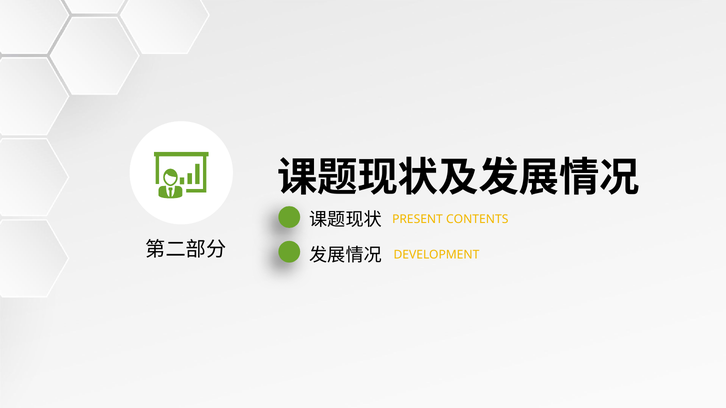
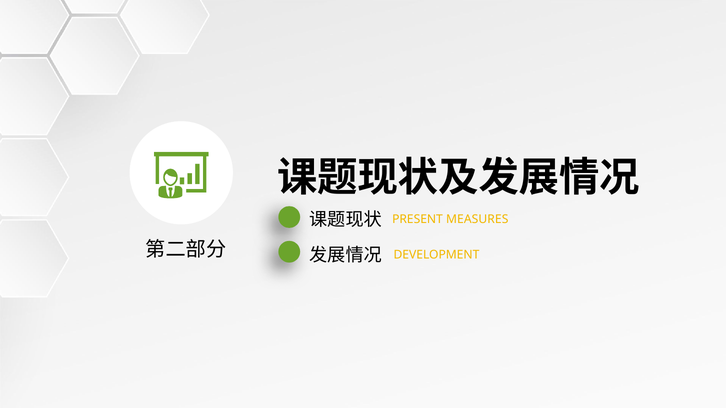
CONTENTS: CONTENTS -> MEASURES
